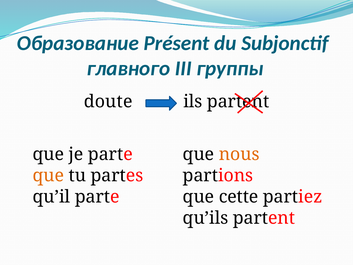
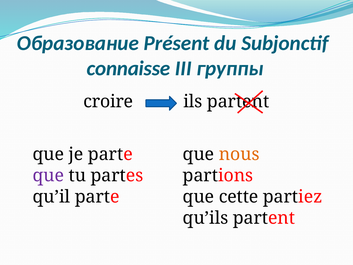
главного: главного -> connaisse
doute: doute -> croire
que at (48, 175) colour: orange -> purple
